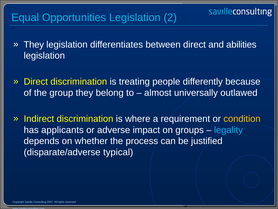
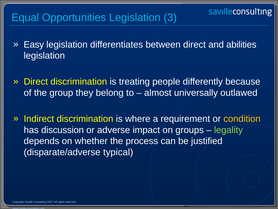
2: 2 -> 3
They at (34, 44): They -> Easy
applicants: applicants -> discussion
legality colour: light blue -> light green
